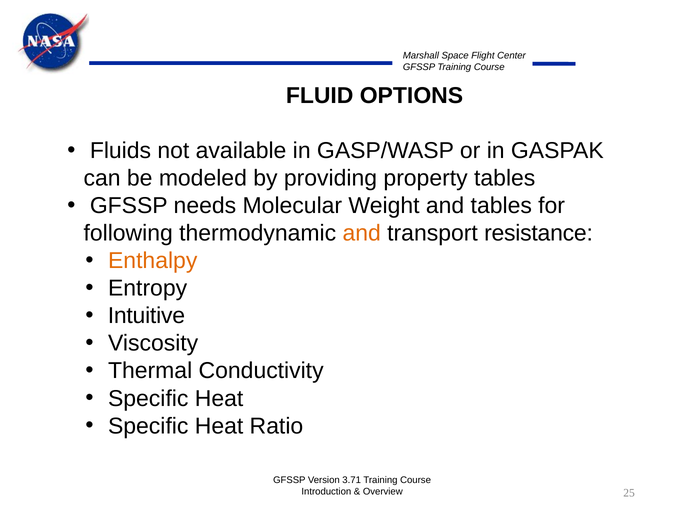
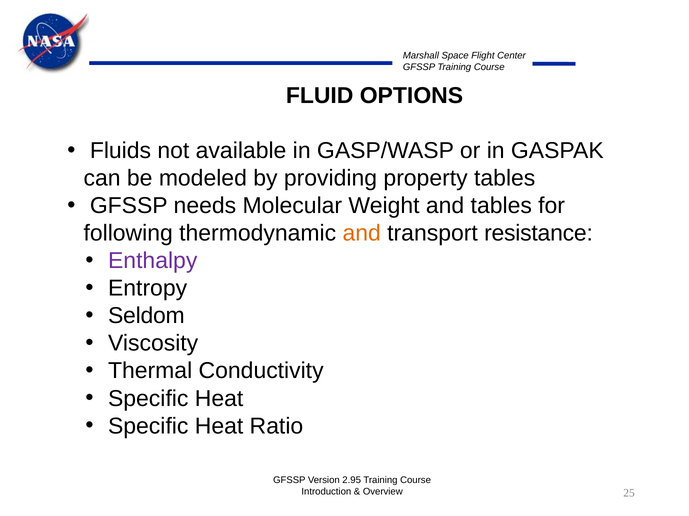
Enthalpy colour: orange -> purple
Intuitive: Intuitive -> Seldom
3.71: 3.71 -> 2.95
